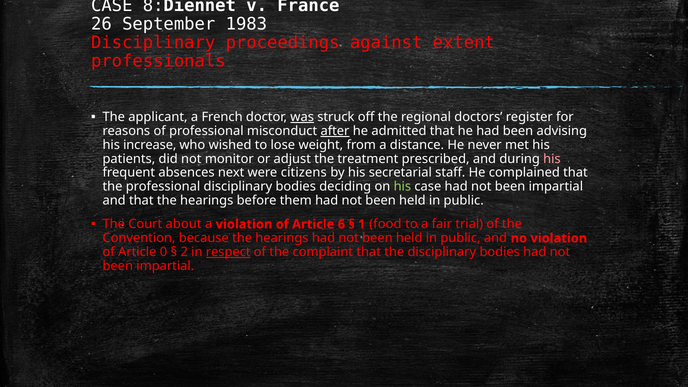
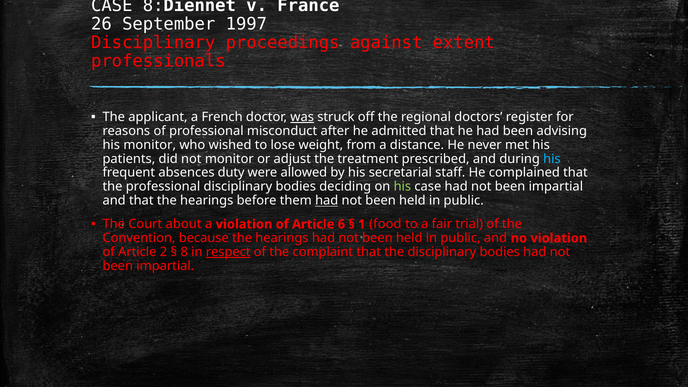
1983: 1983 -> 1997
after underline: present -> none
his increase: increase -> monitor
his at (552, 159) colour: pink -> light blue
next: next -> duty
citizens: citizens -> allowed
had at (327, 201) underline: none -> present
0: 0 -> 2
2: 2 -> 8
